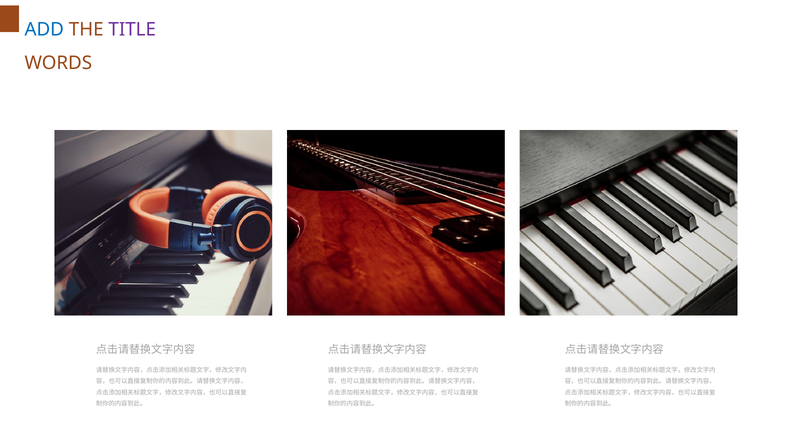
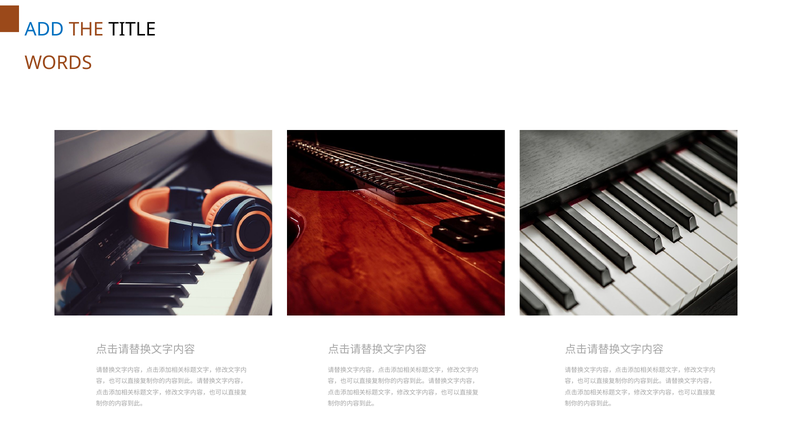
TITLE colour: purple -> black
